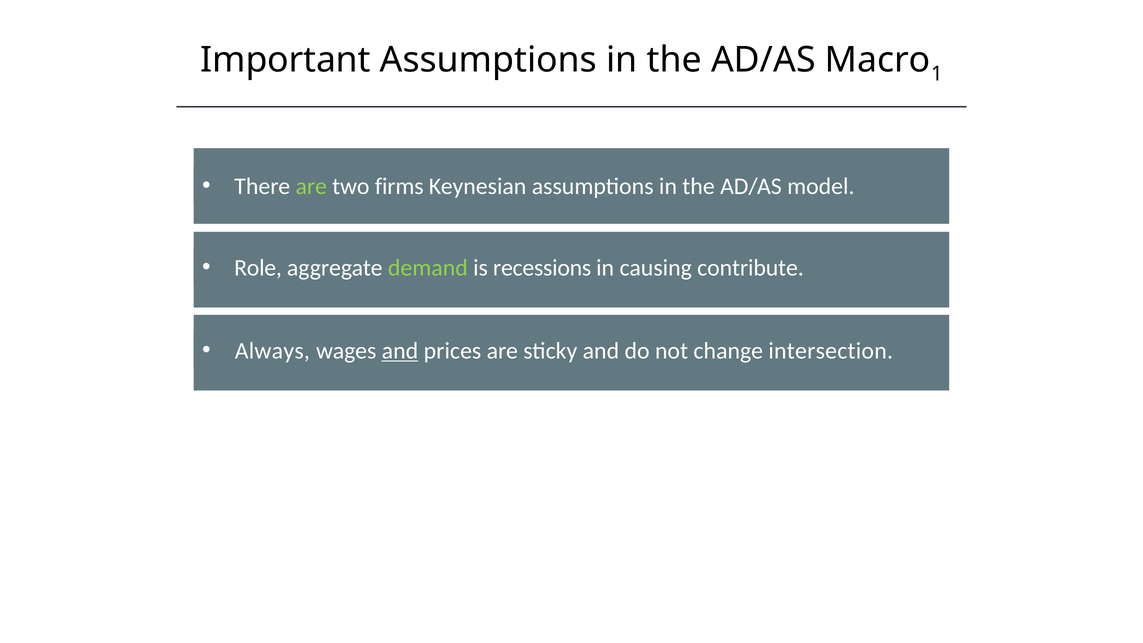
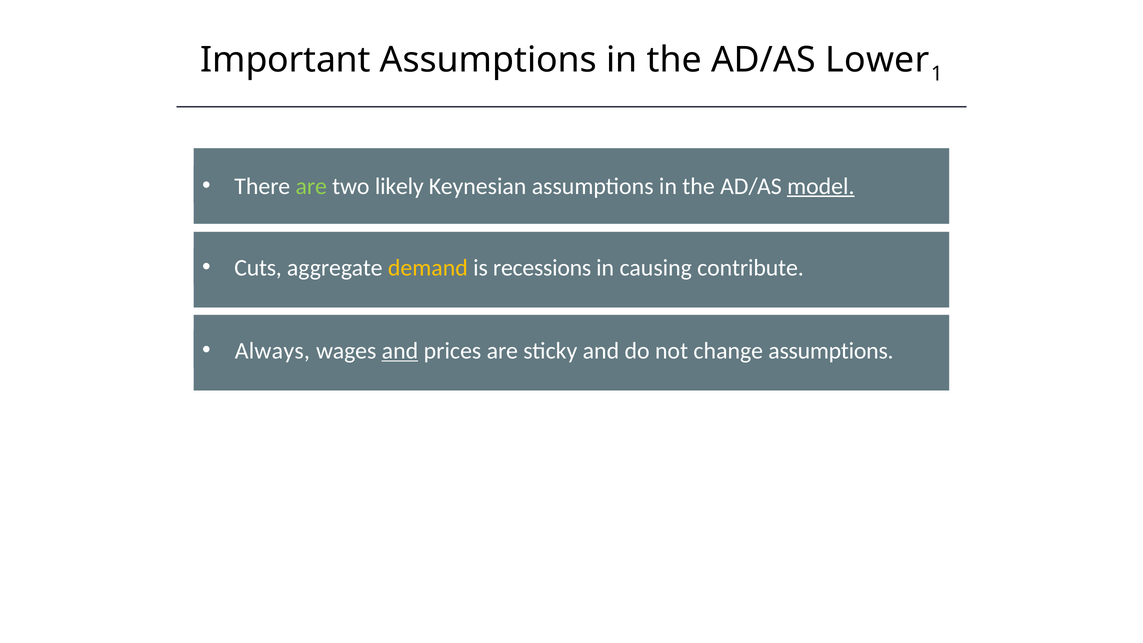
Macro: Macro -> Lower
firms: firms -> likely
model underline: none -> present
Role: Role -> Cuts
demand colour: light green -> yellow
change intersection: intersection -> assumptions
